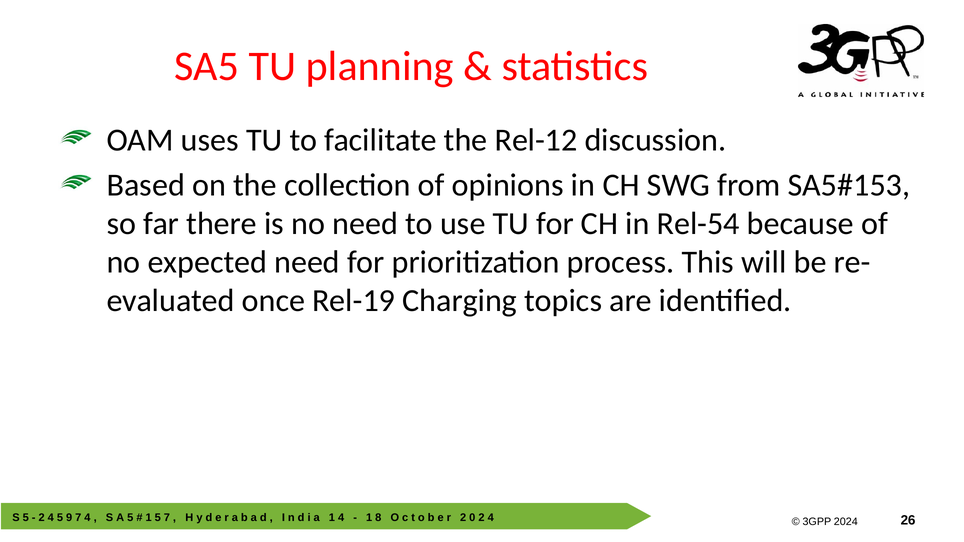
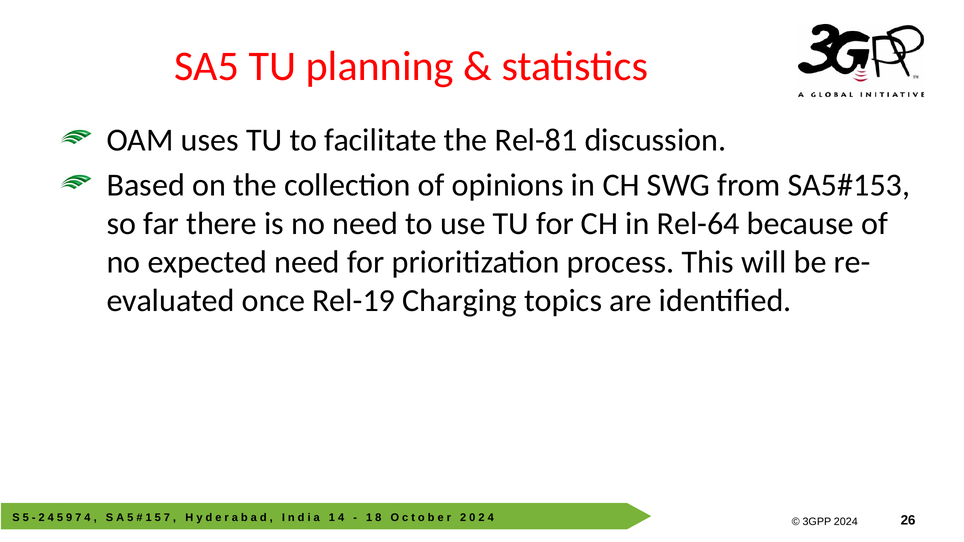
Rel-12: Rel-12 -> Rel-81
Rel-54: Rel-54 -> Rel-64
